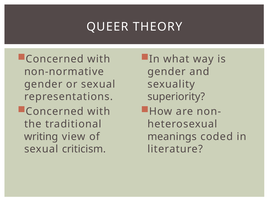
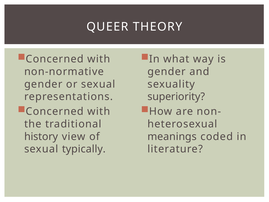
writing: writing -> history
criticism: criticism -> typically
